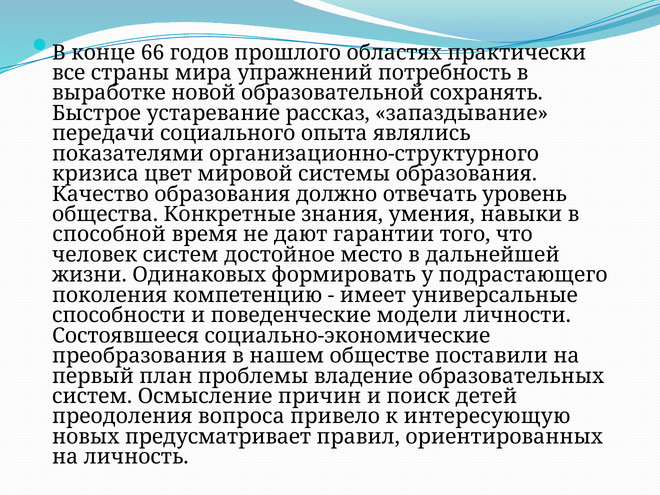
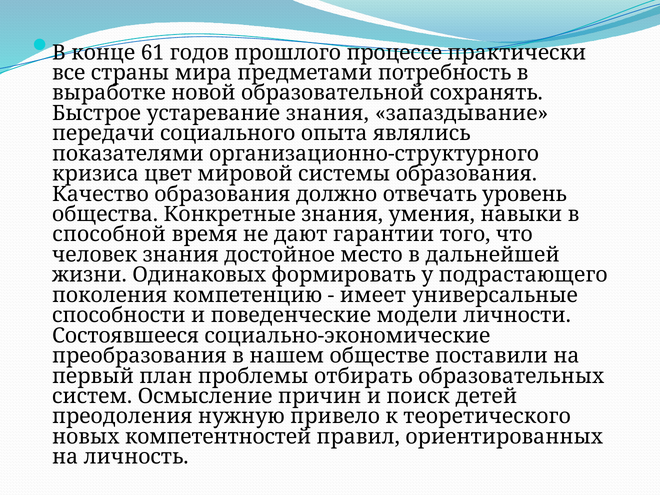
66: 66 -> 61
областях: областях -> процессе
упражнений: упражнений -> предметами
устаревание рассказ: рассказ -> знания
человек систем: систем -> знания
владение: владение -> отбирать
вопроса: вопроса -> нужную
интересующую: интересующую -> теоретического
предусматривает: предусматривает -> компетентностей
